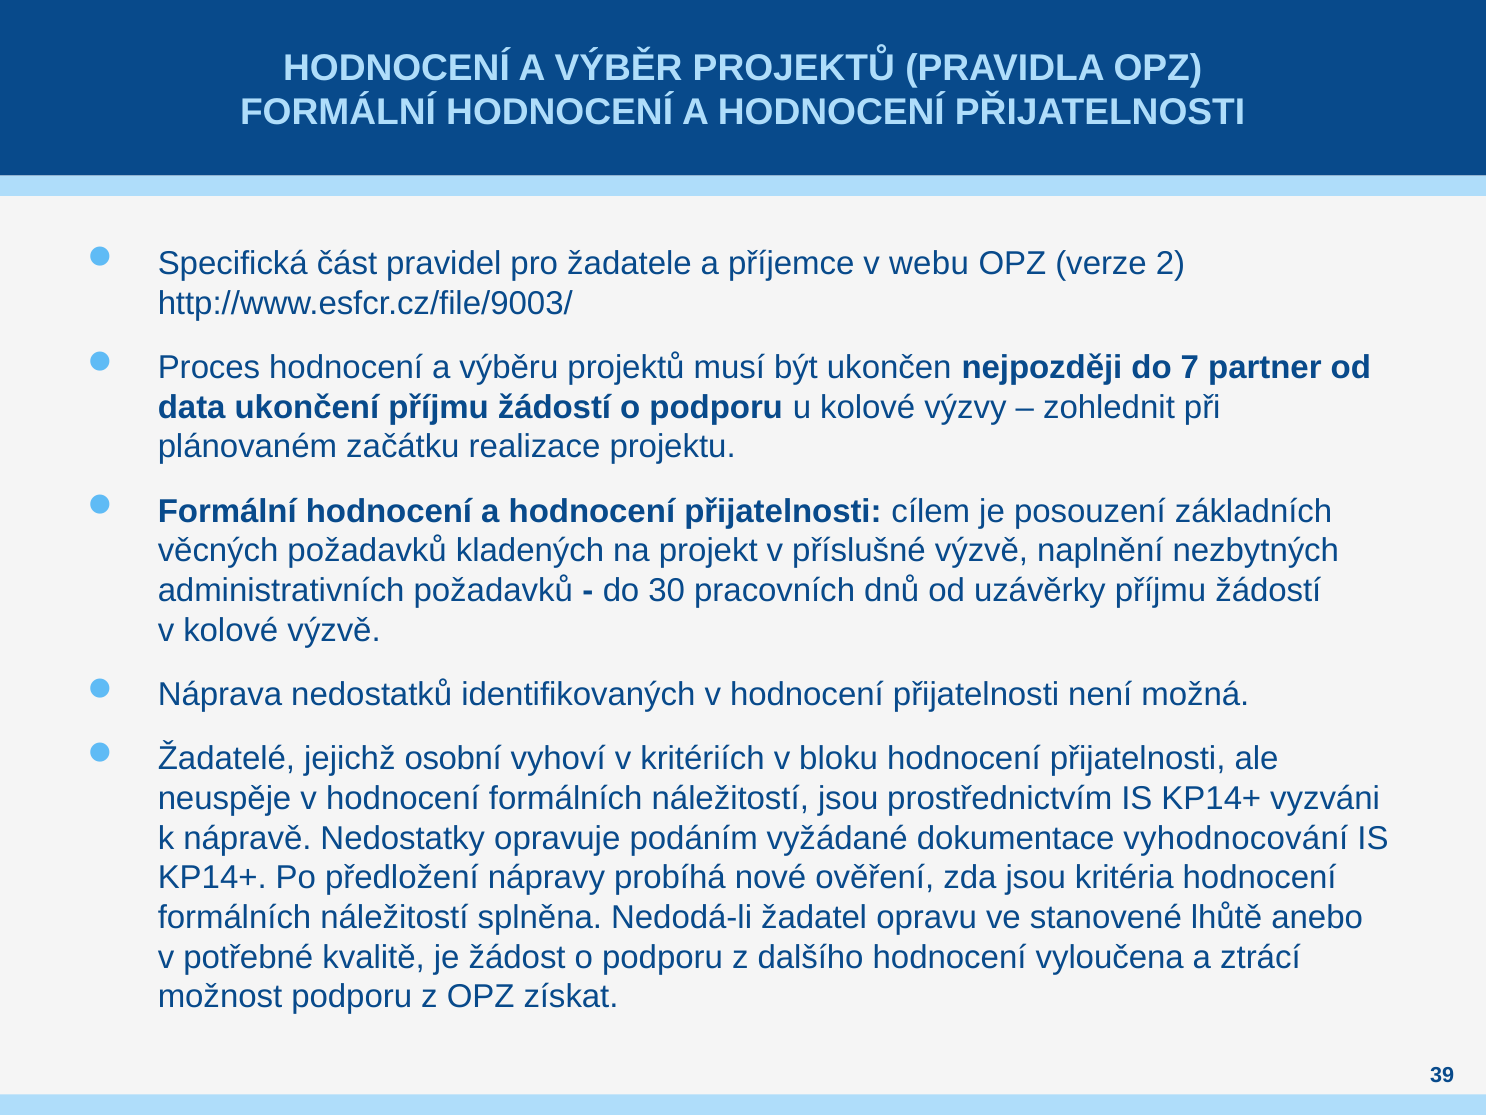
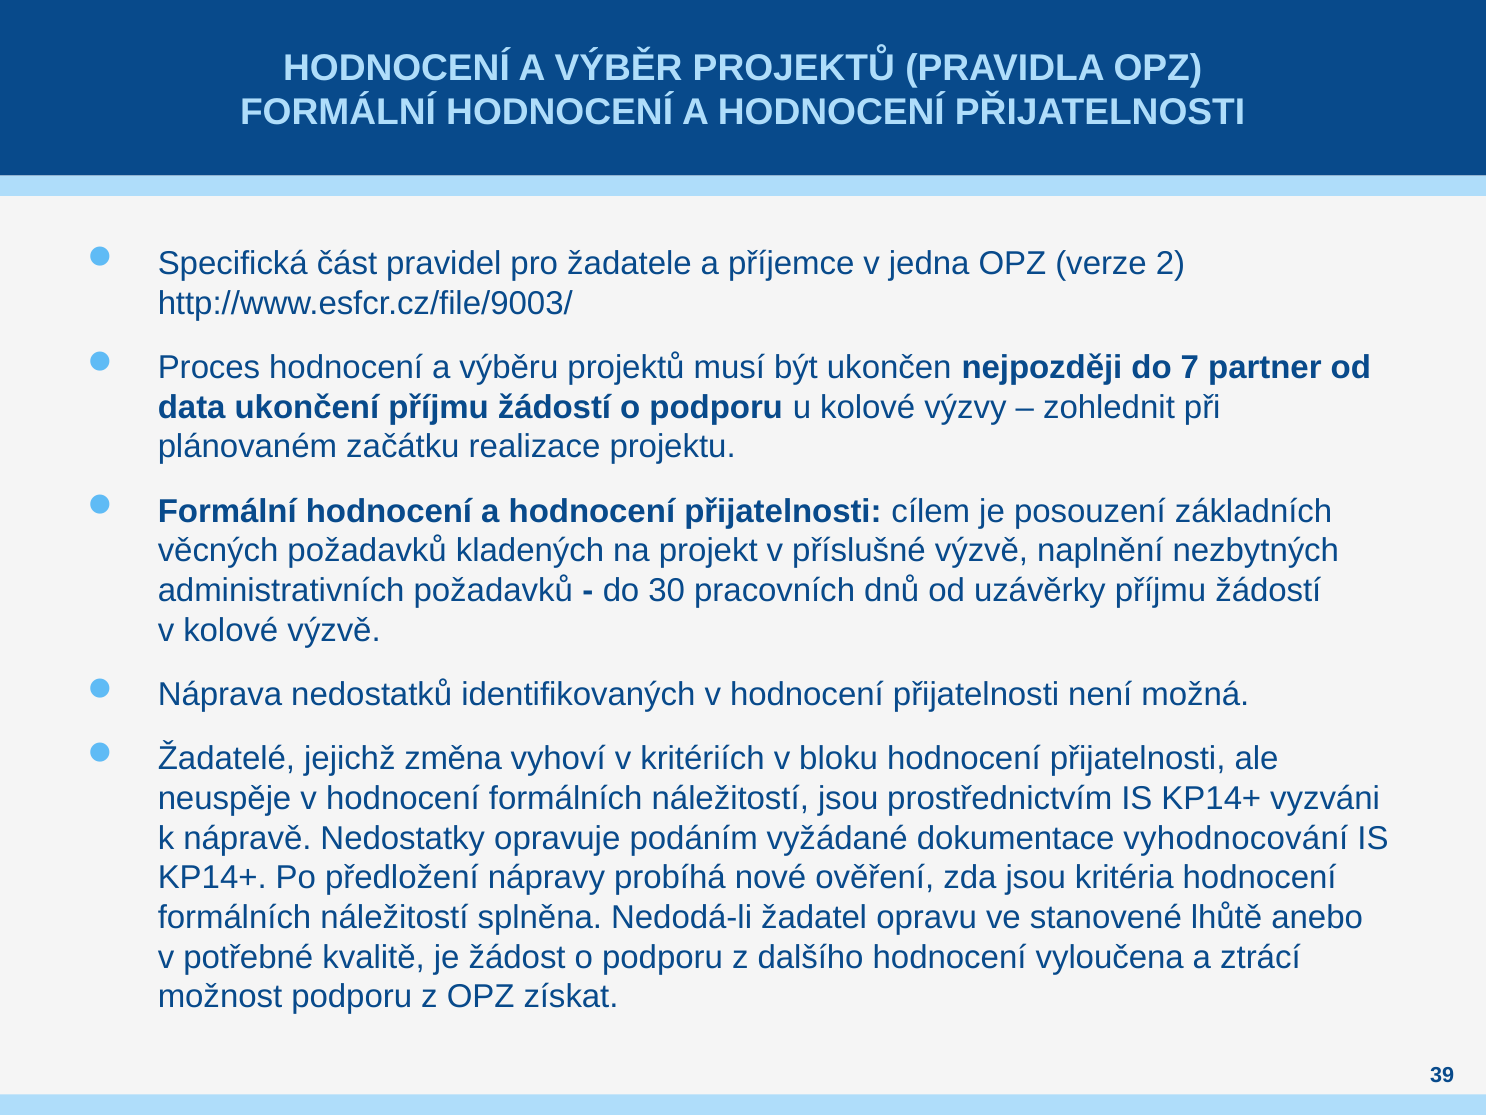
webu: webu -> jedna
osobní: osobní -> změna
